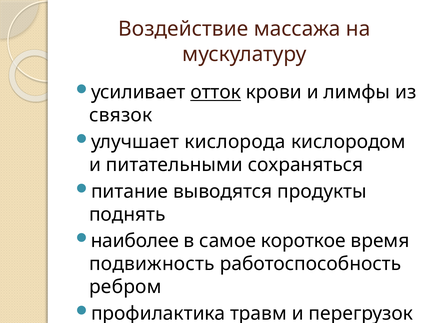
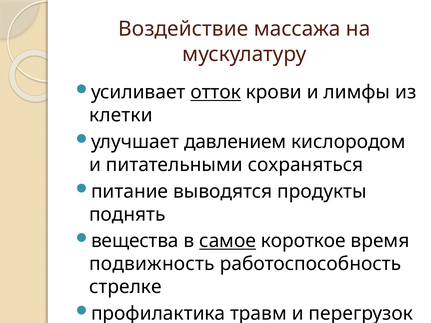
связок: связок -> клетки
кислорода: кислорода -> давлением
наиболее: наиболее -> вещества
самое underline: none -> present
ребром: ребром -> стрелке
